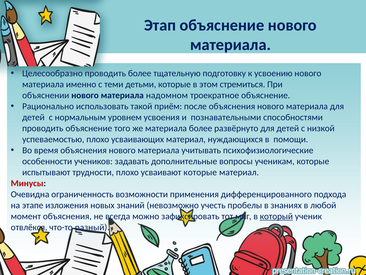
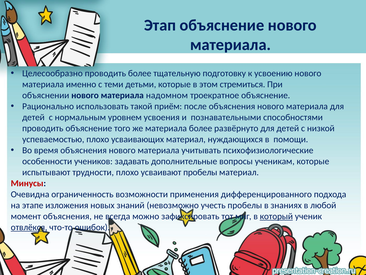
усваивают которые: которые -> пробелы
отвлёкся underline: none -> present
разный: разный -> ошибок
